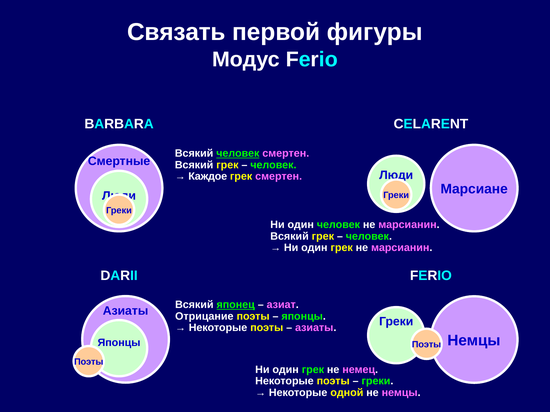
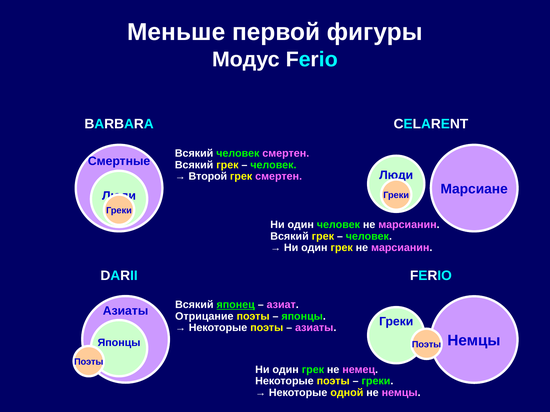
Связать: Связать -> Меньше
человек at (238, 153) underline: present -> none
Каждое: Каждое -> Второй
